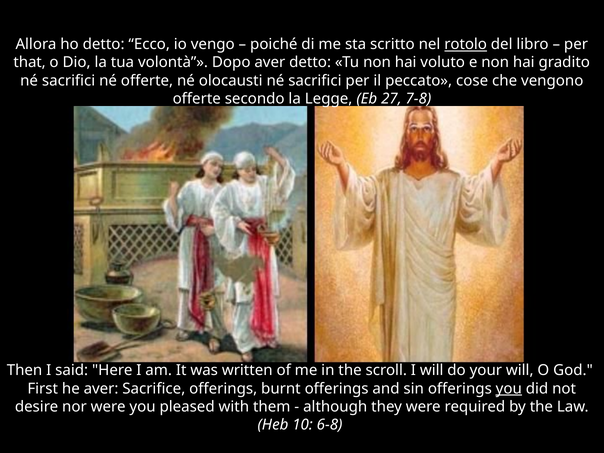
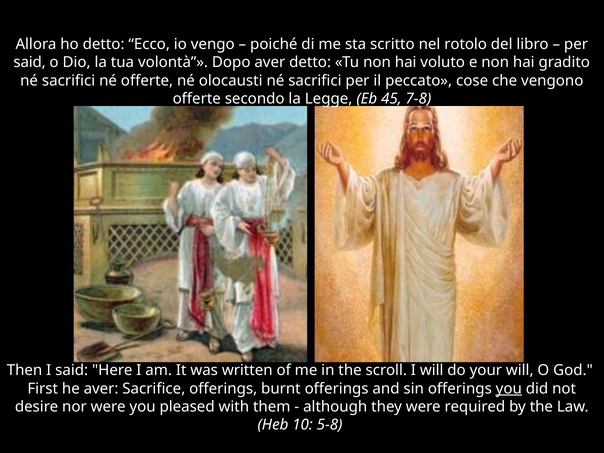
rotolo underline: present -> none
that at (30, 62): that -> said
27: 27 -> 45
6-8: 6-8 -> 5-8
